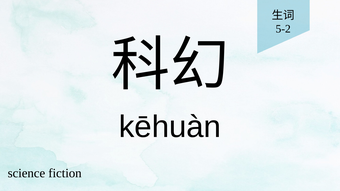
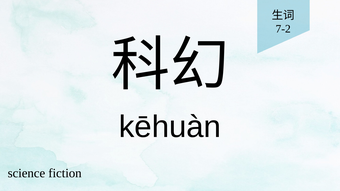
5-2: 5-2 -> 7-2
